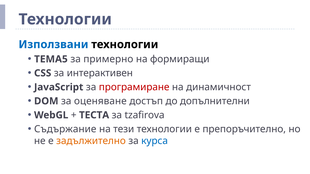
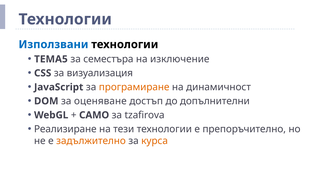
примерно: примерно -> семестъра
формиращи: формиращи -> изключение
интерактивен: интерактивен -> визуализация
програмиране colour: red -> orange
ТЕСТА: ТЕСТА -> САМО
Съдържание: Съдържание -> Реализиране
курса colour: blue -> orange
